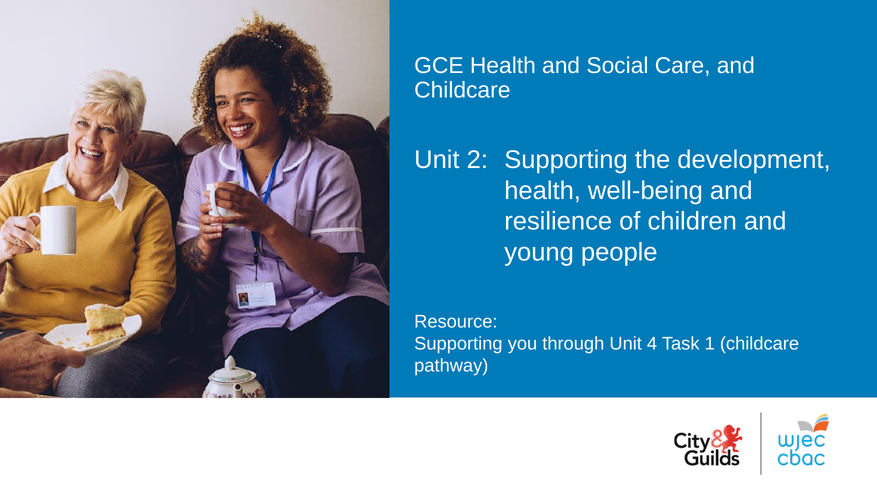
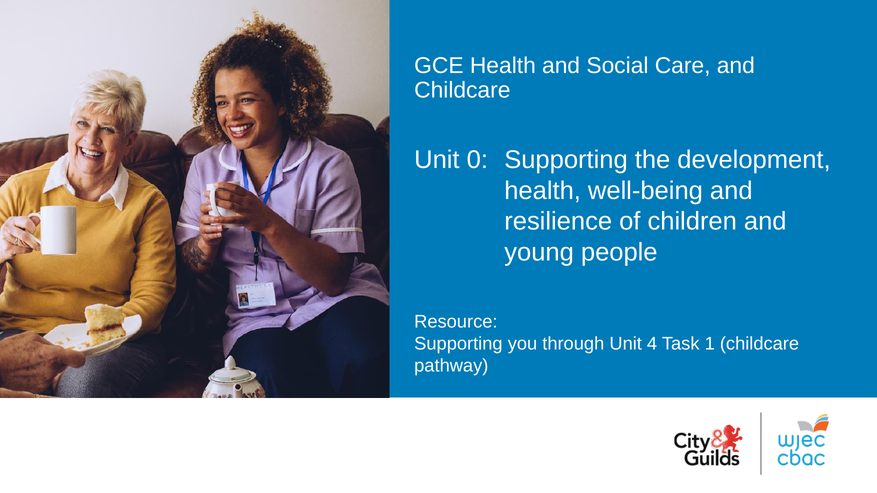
2: 2 -> 0
